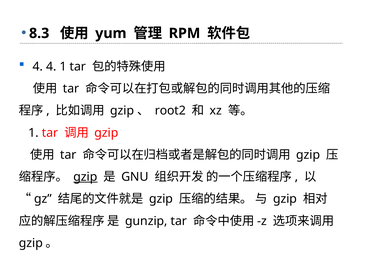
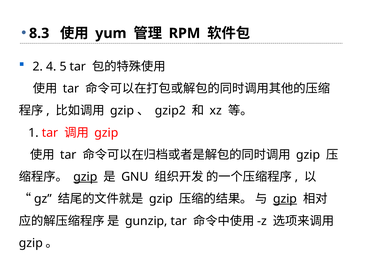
4 at (38, 66): 4 -> 2
4 1: 1 -> 5
root2: root2 -> gzip2
gzip at (285, 198) underline: none -> present
